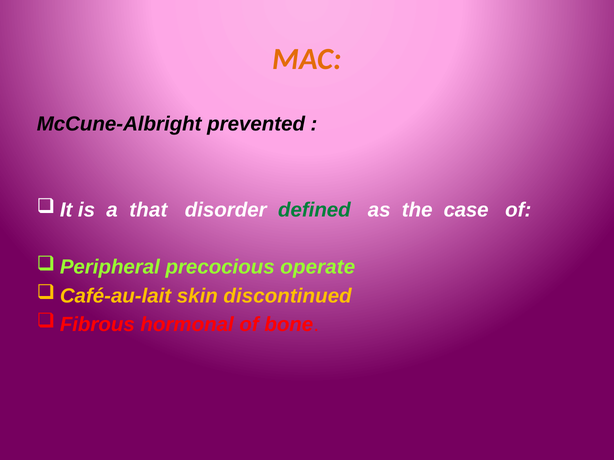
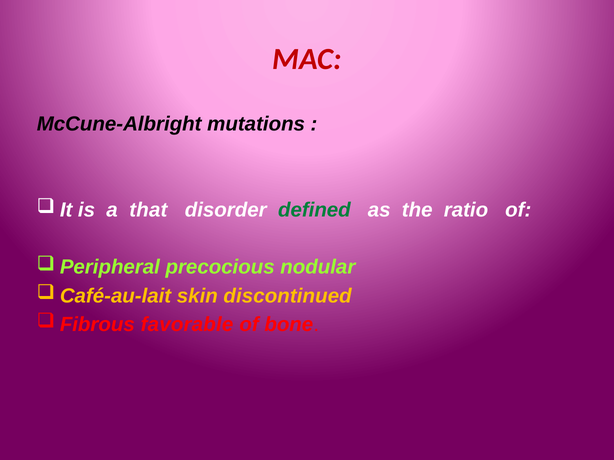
MAC colour: orange -> red
prevented: prevented -> mutations
case: case -> ratio
operate: operate -> nodular
hormonal: hormonal -> favorable
